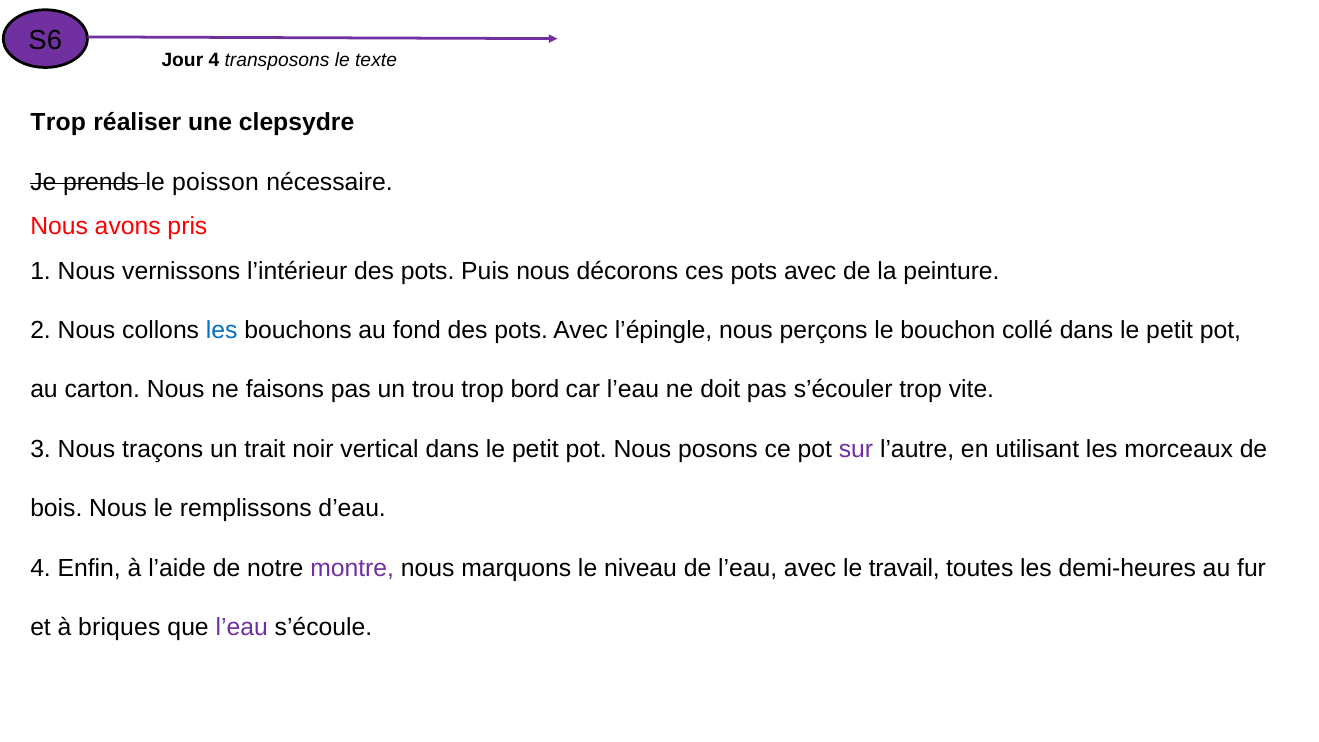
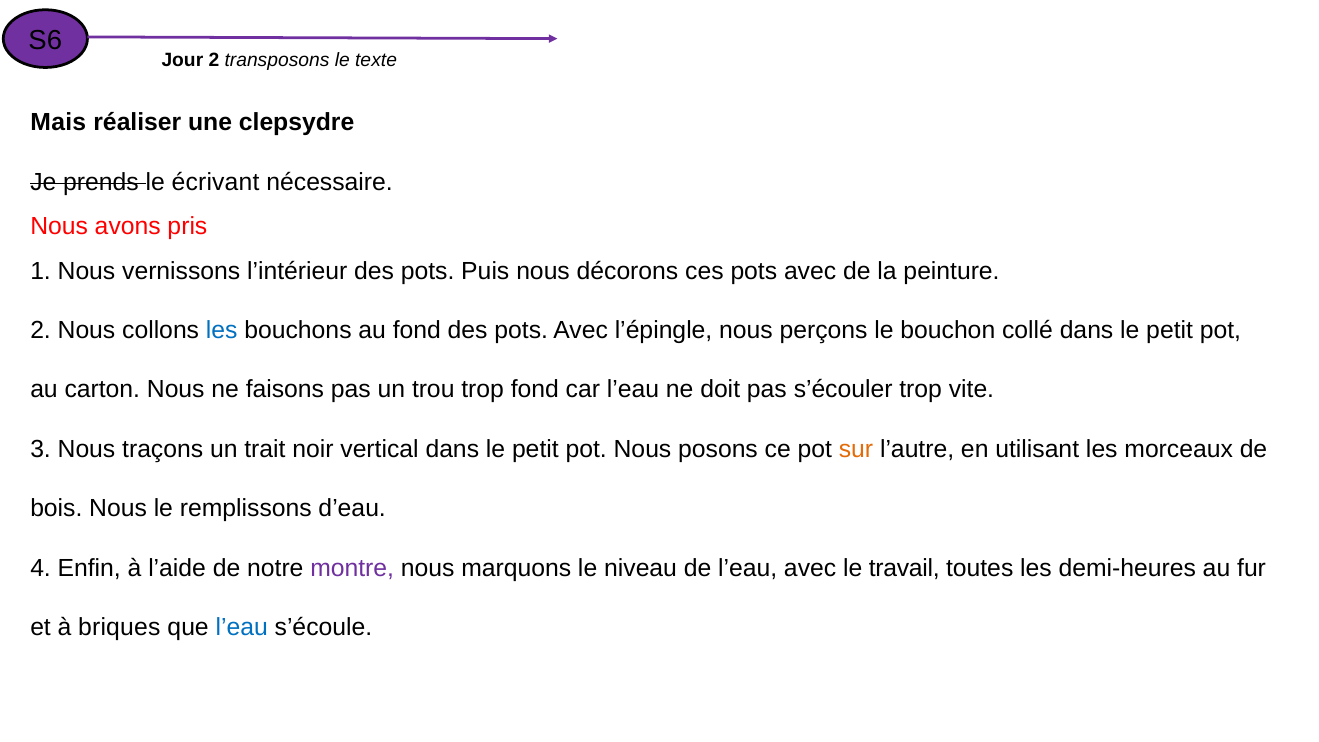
Jour 4: 4 -> 2
Trop at (58, 123): Trop -> Mais
poisson: poisson -> écrivant
trop bord: bord -> fond
sur colour: purple -> orange
l’eau at (242, 627) colour: purple -> blue
